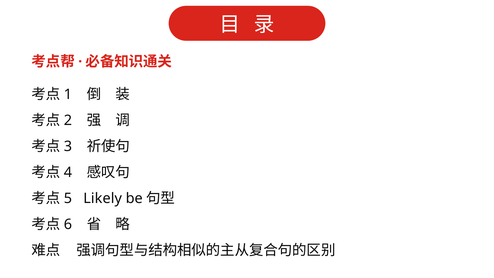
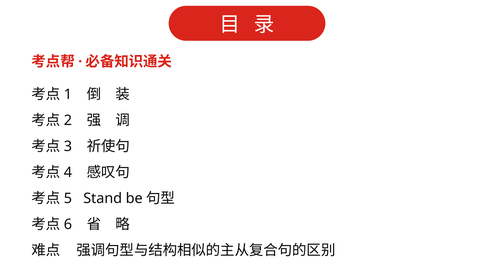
Likely: Likely -> Stand
